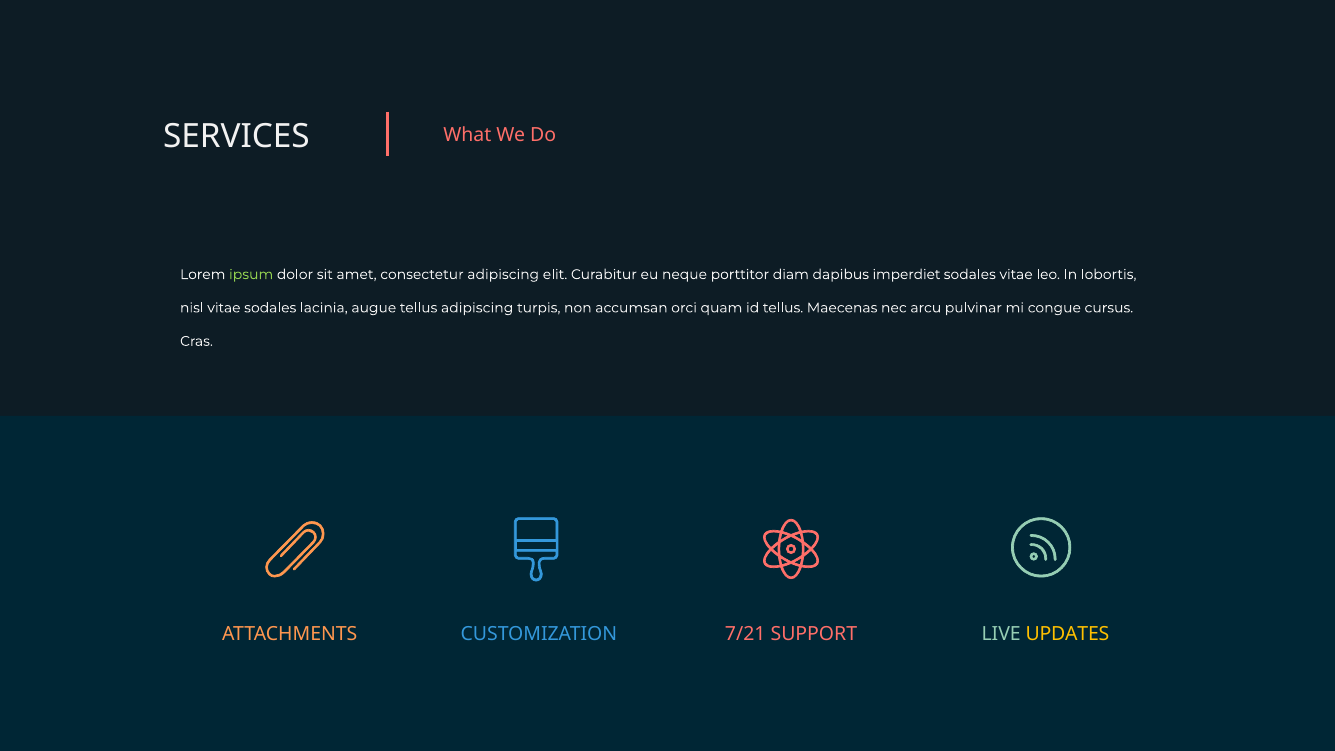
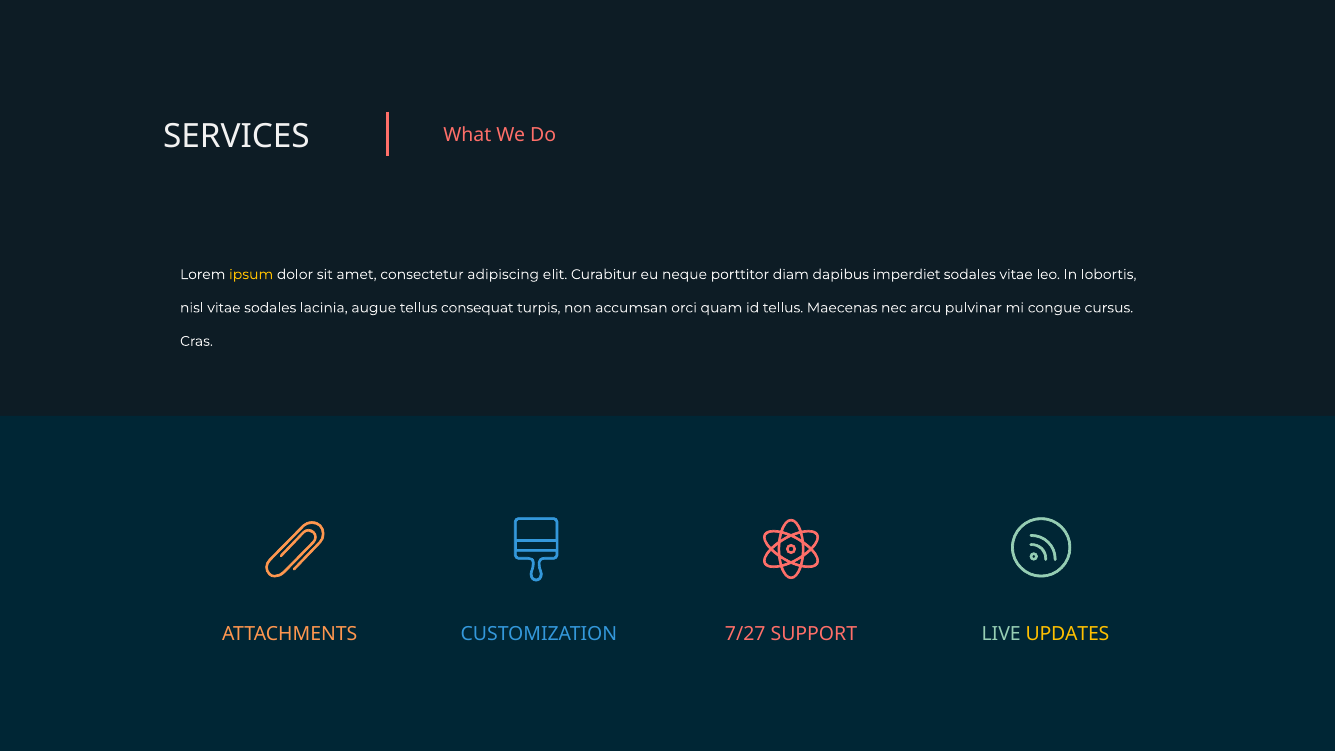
ipsum colour: light green -> yellow
tellus adipiscing: adipiscing -> consequat
7/21: 7/21 -> 7/27
